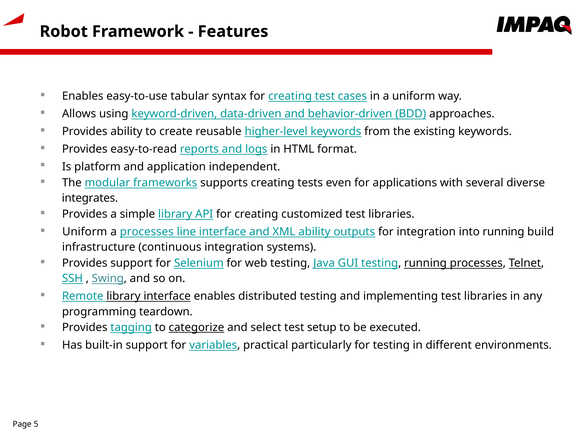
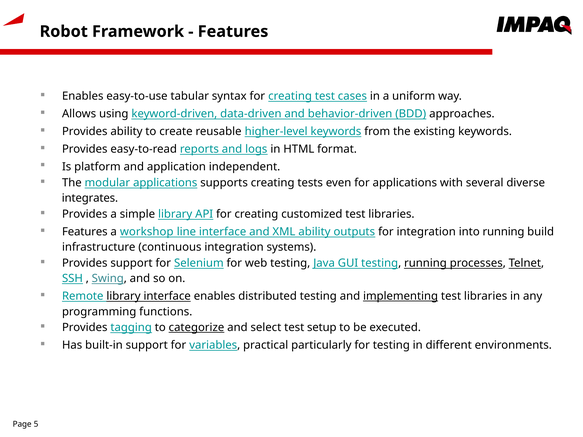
modular frameworks: frameworks -> applications
Uniform at (85, 232): Uniform -> Features
a processes: processes -> workshop
implementing underline: none -> present
teardown: teardown -> functions
